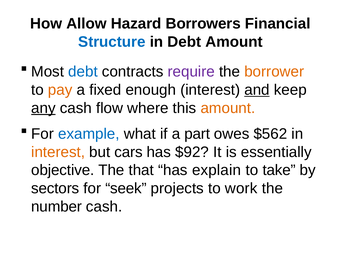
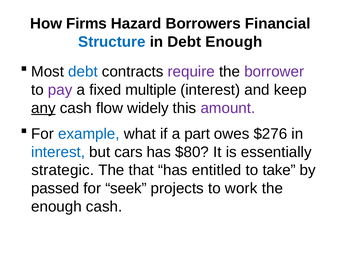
Allow: Allow -> Firms
Debt Amount: Amount -> Enough
borrower colour: orange -> purple
pay colour: orange -> purple
enough: enough -> multiple
and underline: present -> none
where: where -> widely
amount at (228, 108) colour: orange -> purple
$562: $562 -> $276
interest at (58, 152) colour: orange -> blue
$92: $92 -> $80
objective: objective -> strategic
explain: explain -> entitled
sectors: sectors -> passed
number at (57, 206): number -> enough
